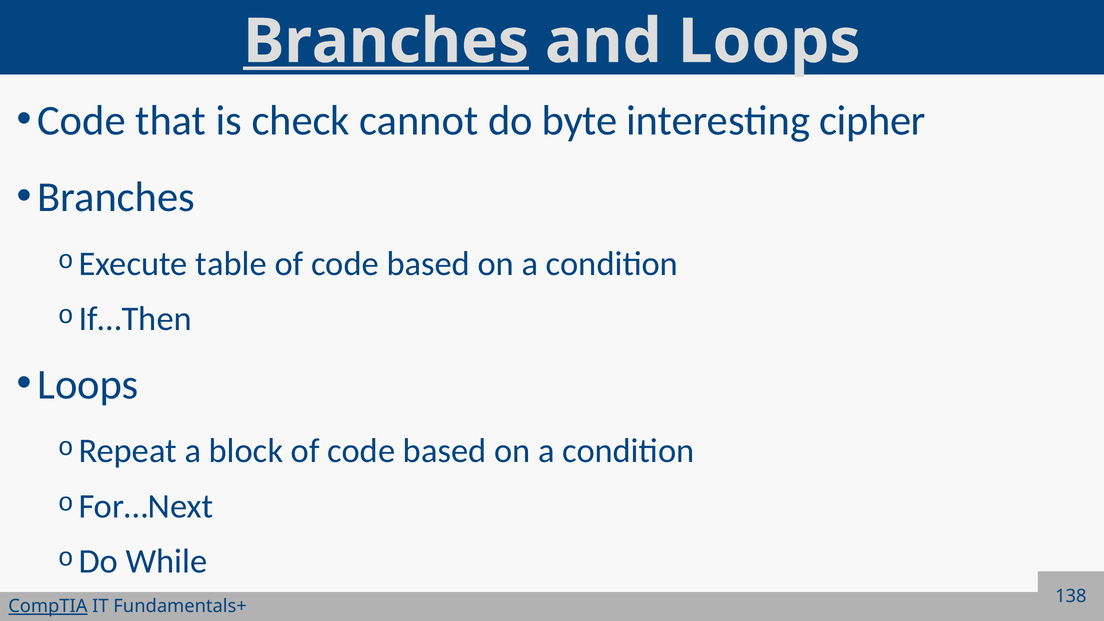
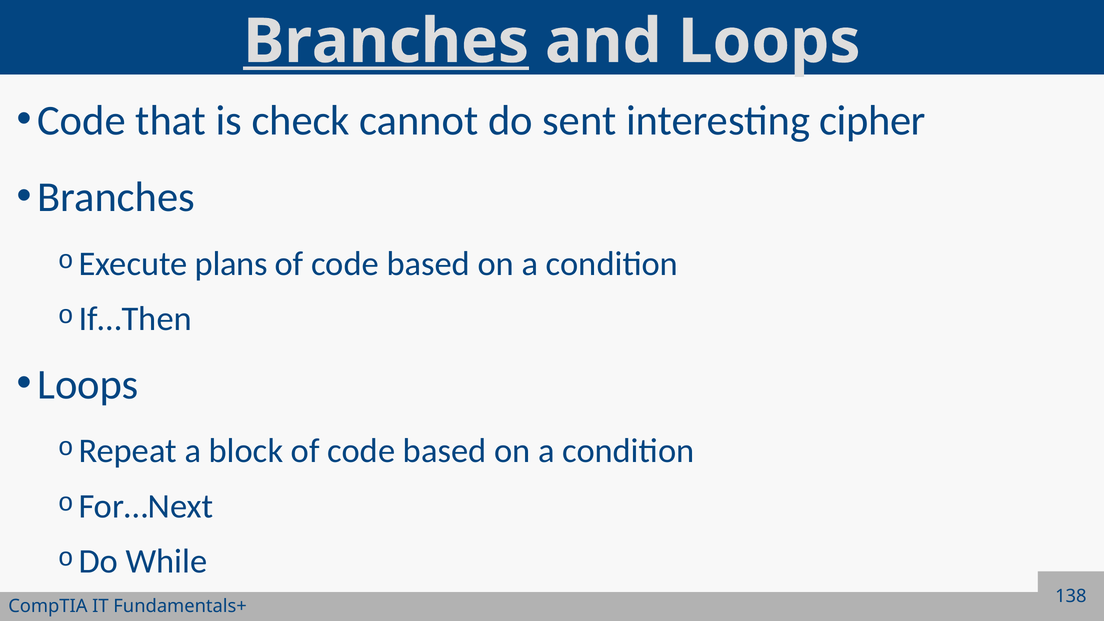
byte: byte -> sent
table: table -> plans
CompTIA underline: present -> none
